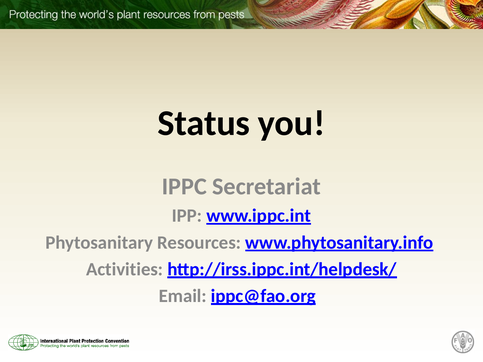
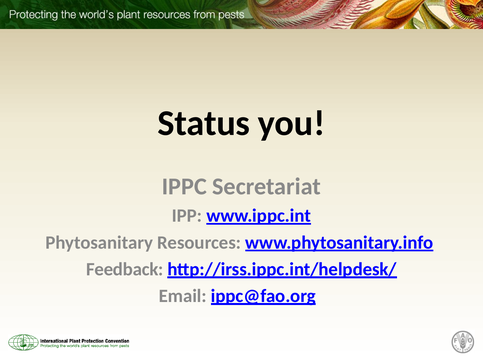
Activities: Activities -> Feedback
